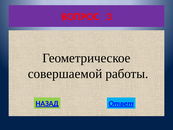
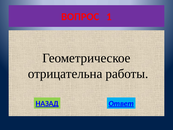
3: 3 -> 1
совершаемой: совершаемой -> отрицательна
